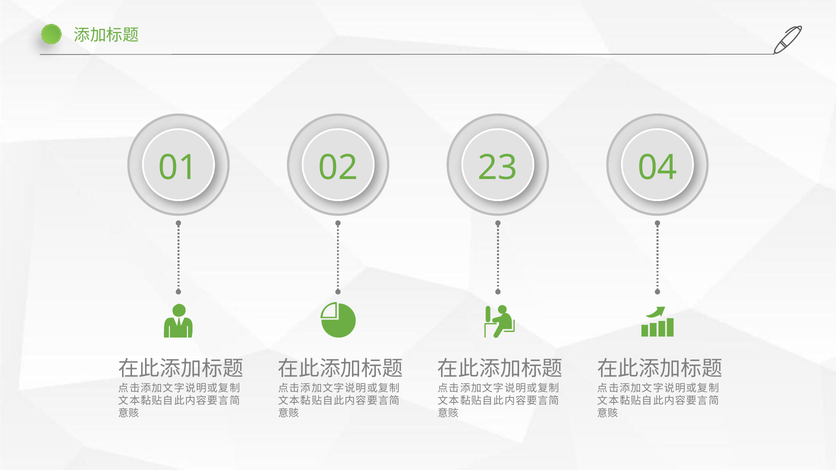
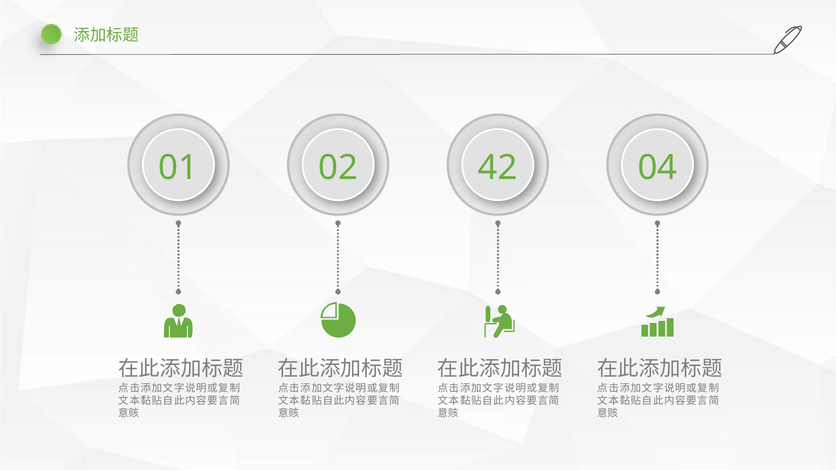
23: 23 -> 42
